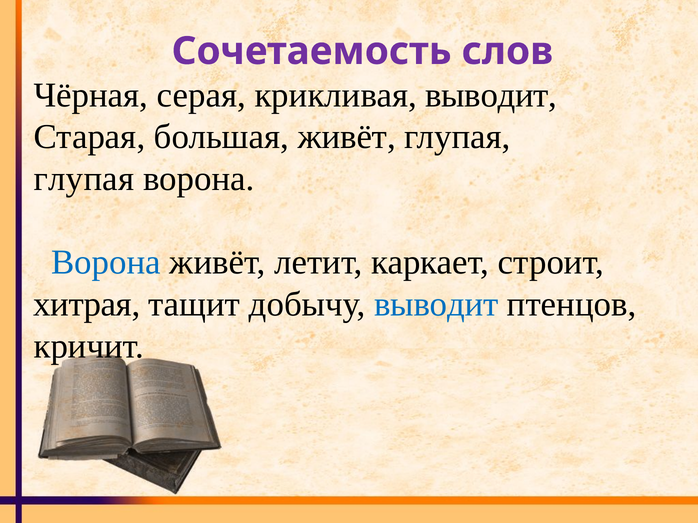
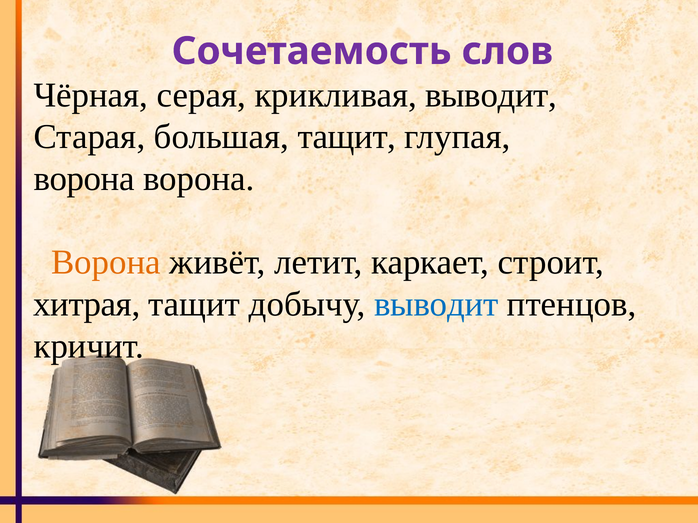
большая живёт: живёт -> тащит
глупая at (84, 179): глупая -> ворона
Ворона at (106, 263) colour: blue -> orange
